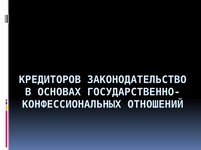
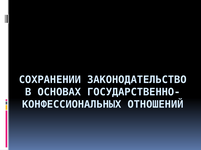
КРЕДИТОРОВ: КРЕДИТОРОВ -> СОХРАНЕНИИ
